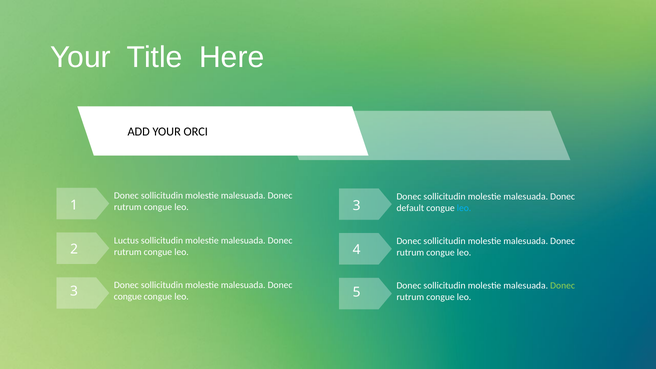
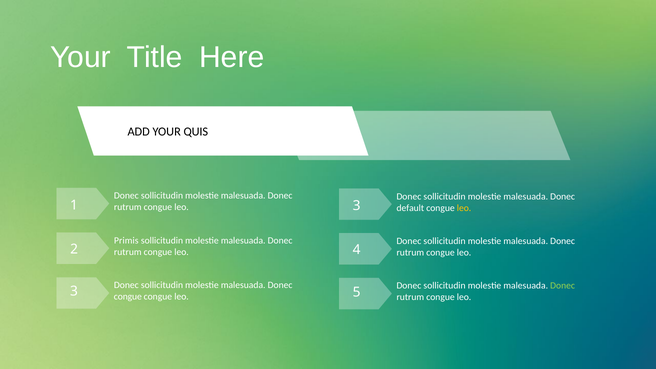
ORCI: ORCI -> QUIS
leo at (464, 208) colour: light blue -> yellow
Luctus: Luctus -> Primis
